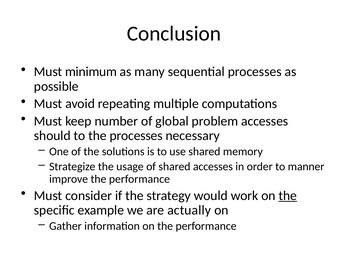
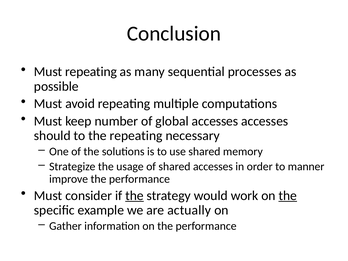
Must minimum: minimum -> repeating
global problem: problem -> accesses
the processes: processes -> repeating
the at (135, 196) underline: none -> present
